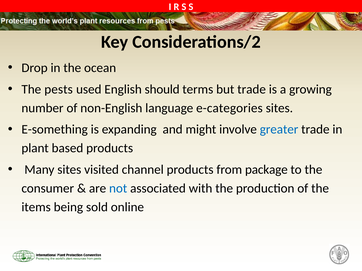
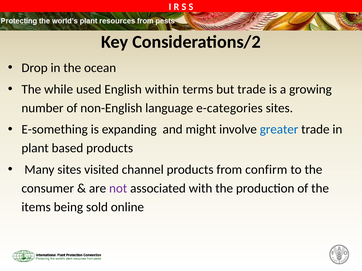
pests: pests -> while
should: should -> within
package: package -> confirm
not colour: blue -> purple
